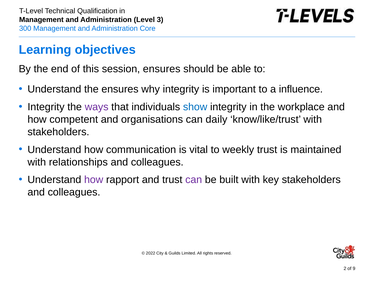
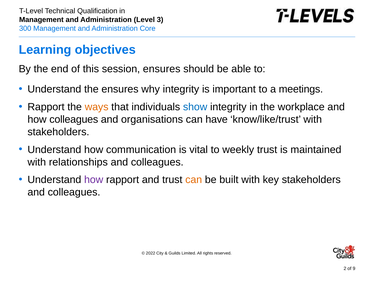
influence: influence -> meetings
Integrity at (46, 107): Integrity -> Rapport
ways colour: purple -> orange
how competent: competent -> colleagues
daily: daily -> have
can at (194, 179) colour: purple -> orange
